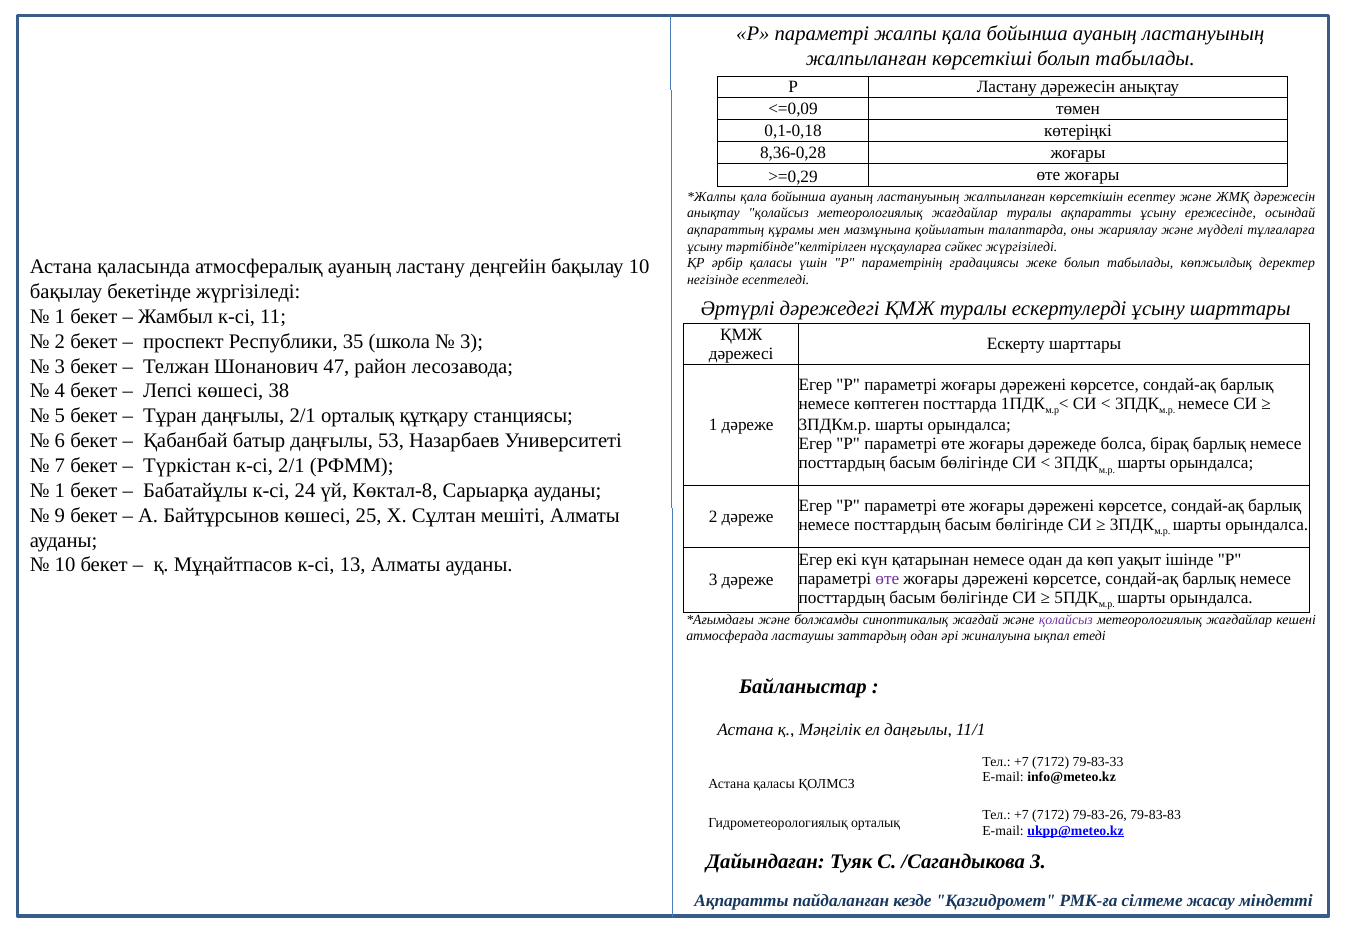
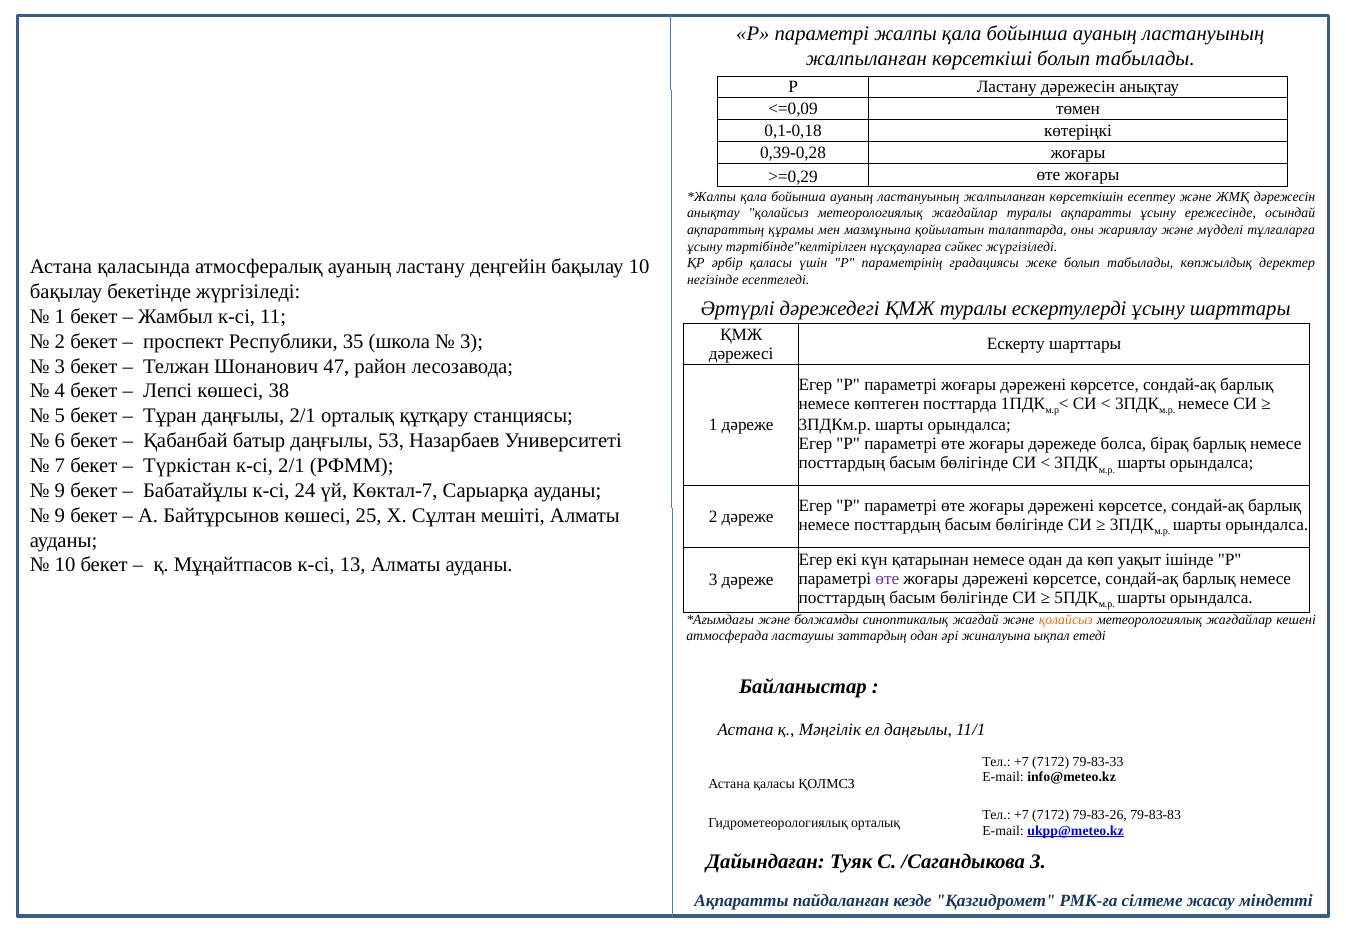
8,36-0,28: 8,36-0,28 -> 0,39-0,28
1 at (60, 490): 1 -> 9
Көктал-8: Көктал-8 -> Көктал-7
қолайсыз at (1066, 619) colour: purple -> orange
